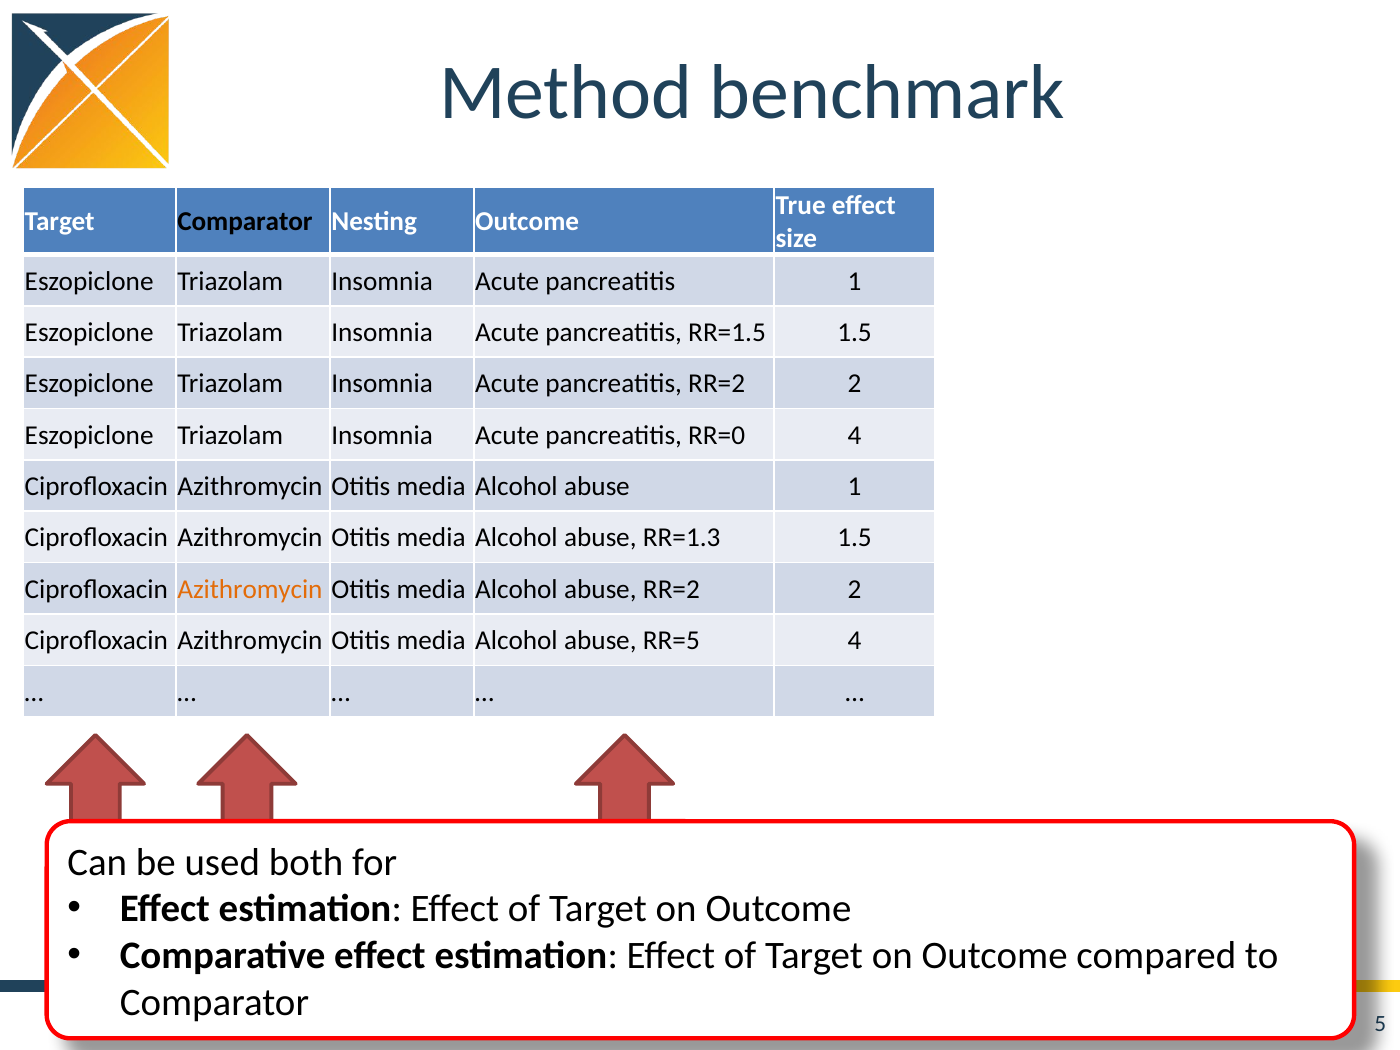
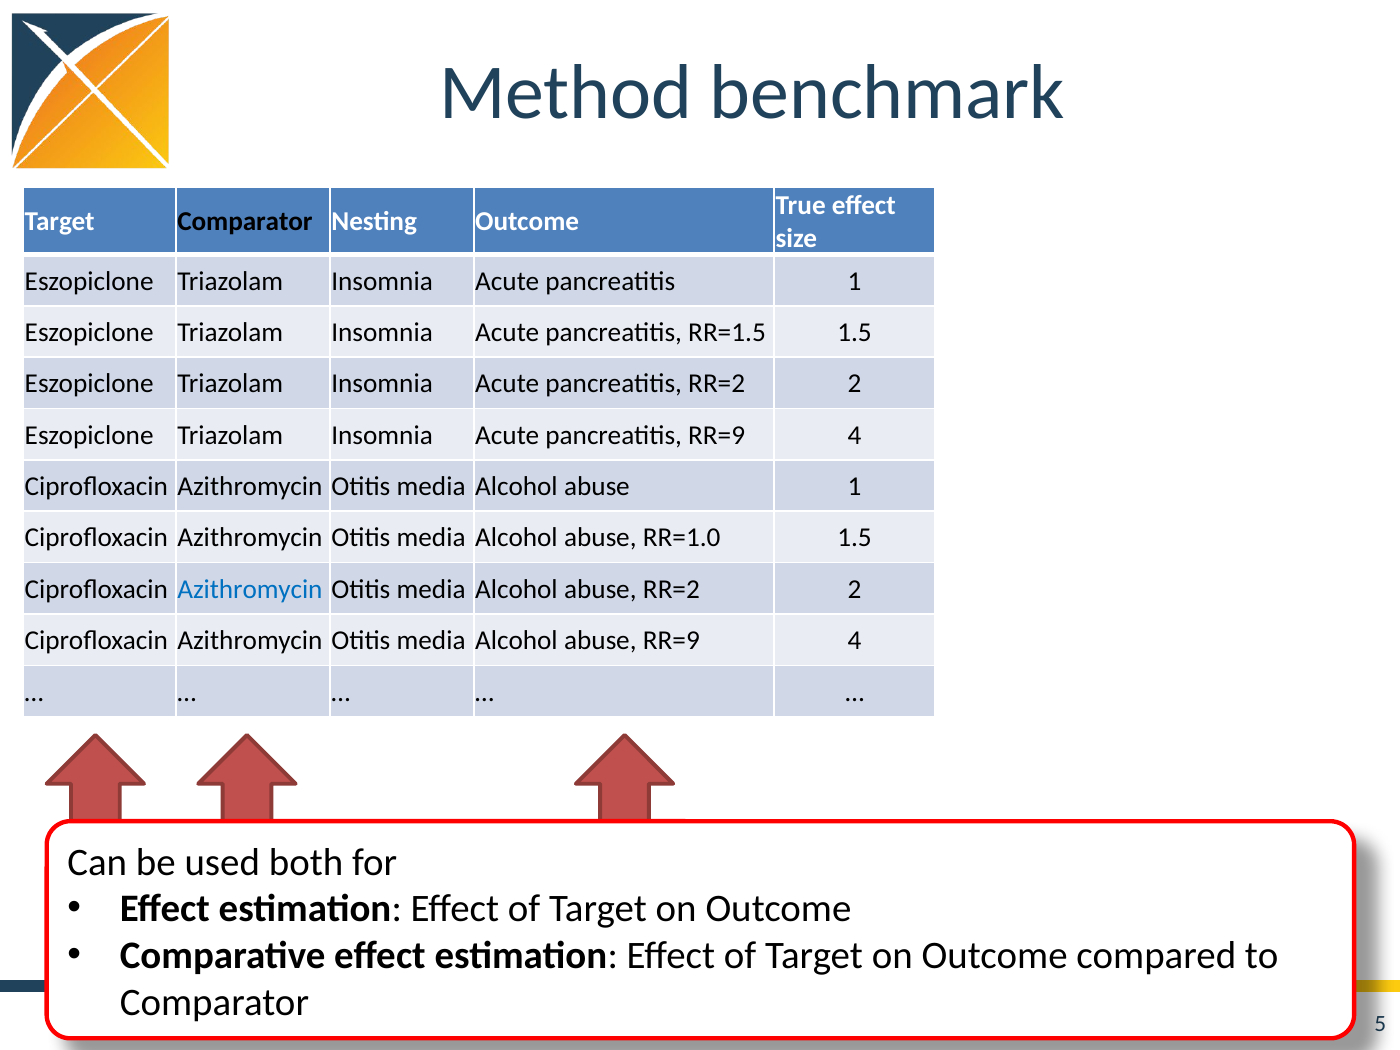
pancreatitis RR=0: RR=0 -> RR=9
RR=1.3: RR=1.3 -> RR=1.0
Azithromycin at (250, 589) colour: orange -> blue
abuse RR=5: RR=5 -> RR=9
